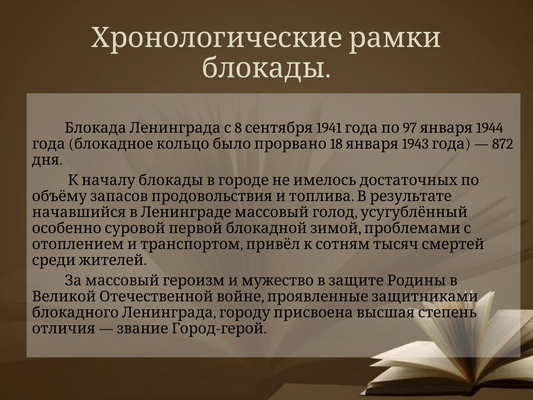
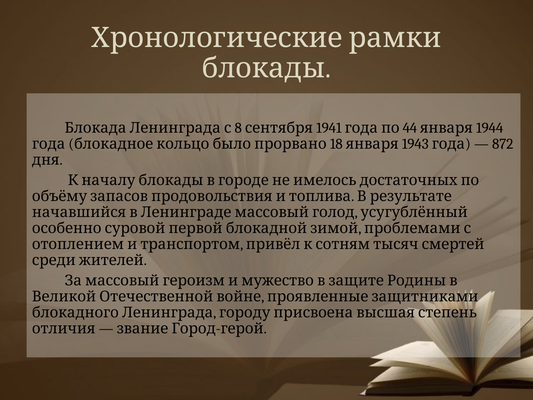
97: 97 -> 44
